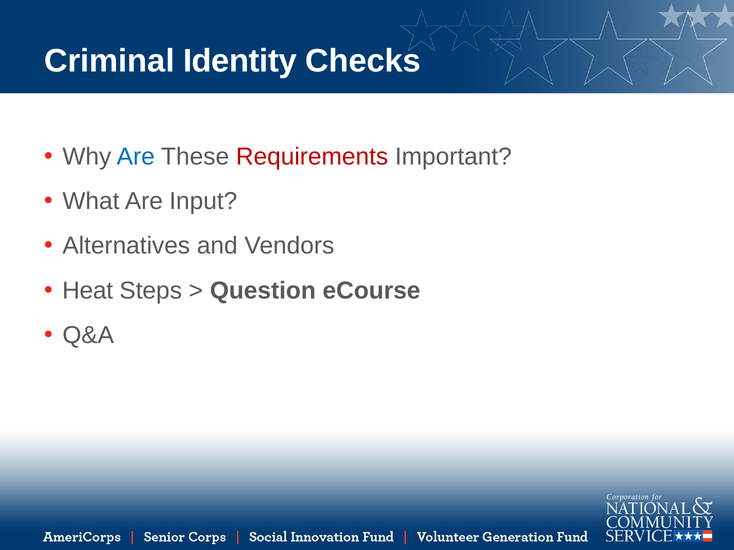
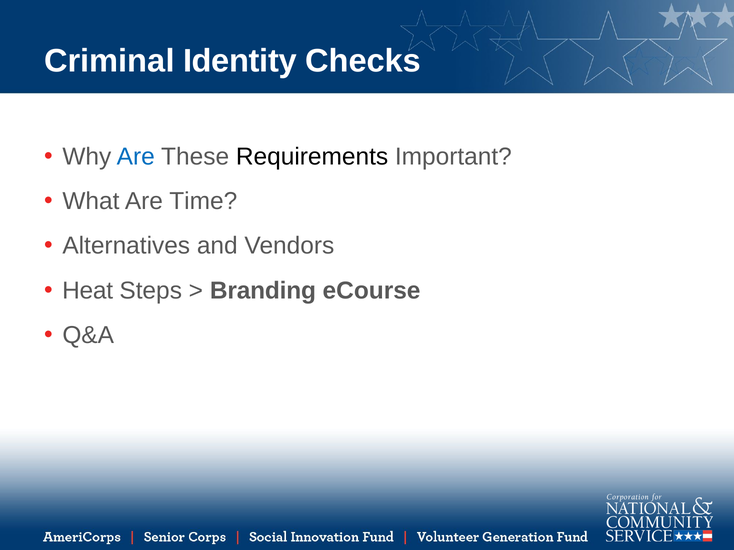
Requirements colour: red -> black
Input: Input -> Time
Question: Question -> Branding
